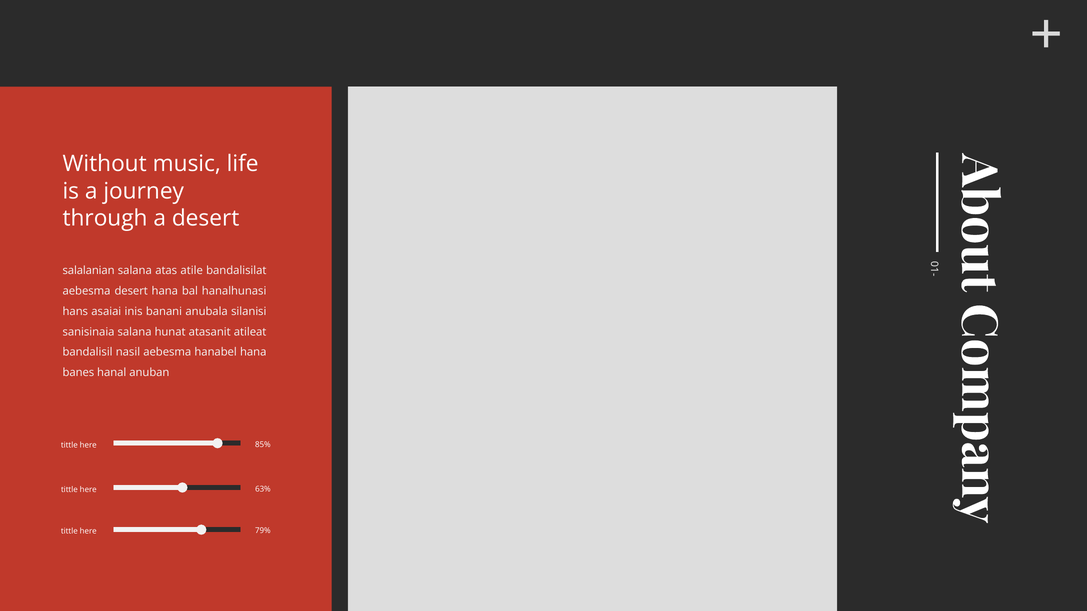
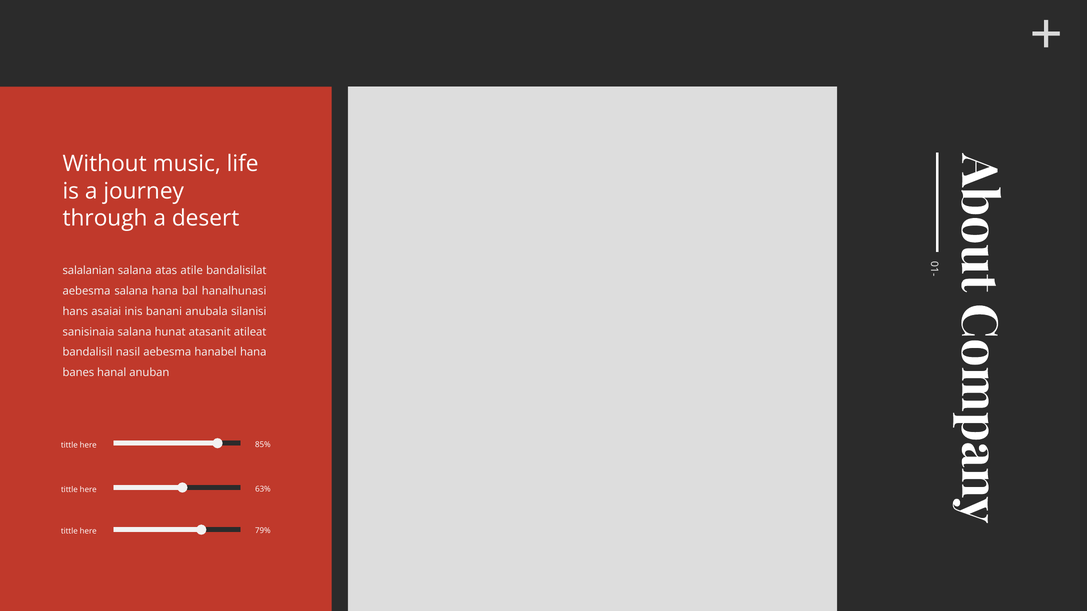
aebesma desert: desert -> salana
